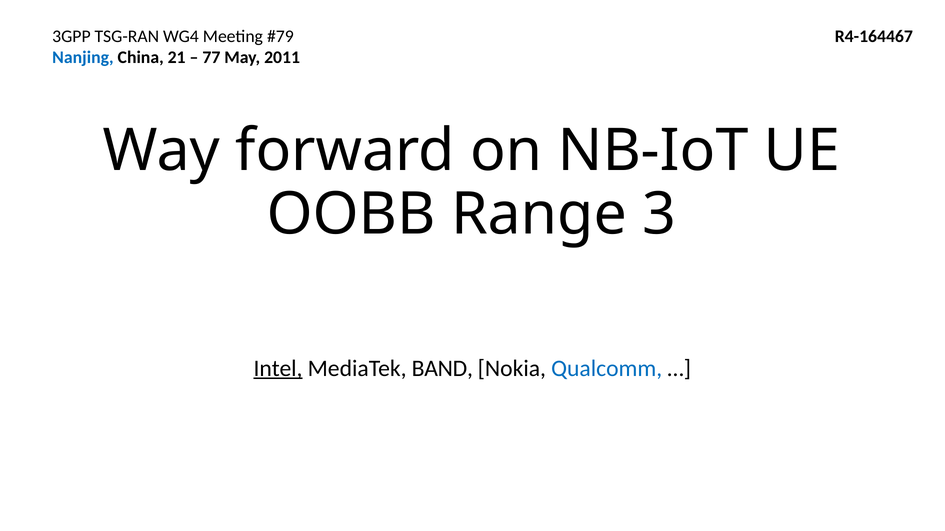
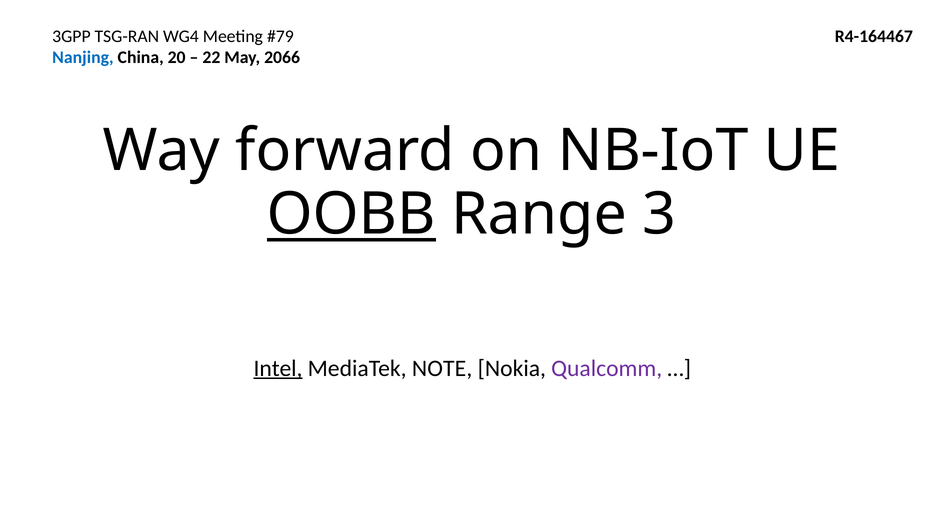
21: 21 -> 20
77: 77 -> 22
2011: 2011 -> 2066
OOBB underline: none -> present
BAND: BAND -> NOTE
Qualcomm colour: blue -> purple
